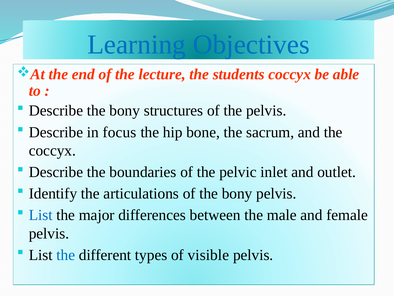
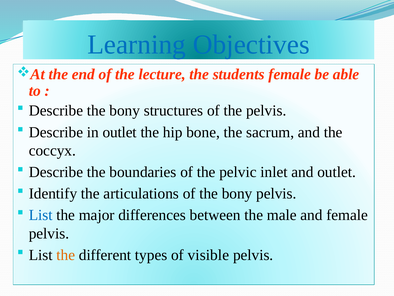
students coccyx: coccyx -> female
in focus: focus -> outlet
the at (66, 255) colour: blue -> orange
